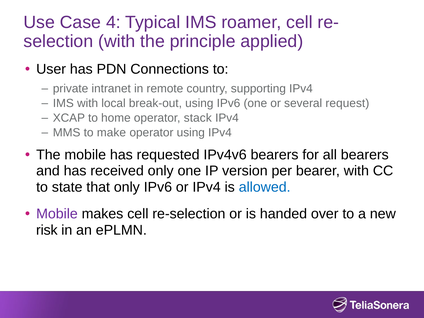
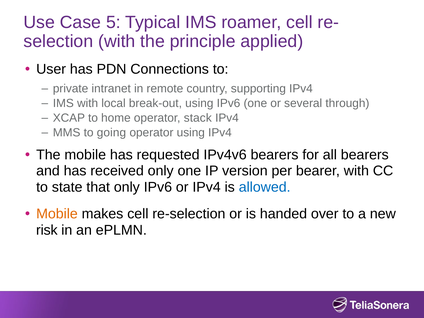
4: 4 -> 5
request: request -> through
make: make -> going
Mobile at (57, 214) colour: purple -> orange
